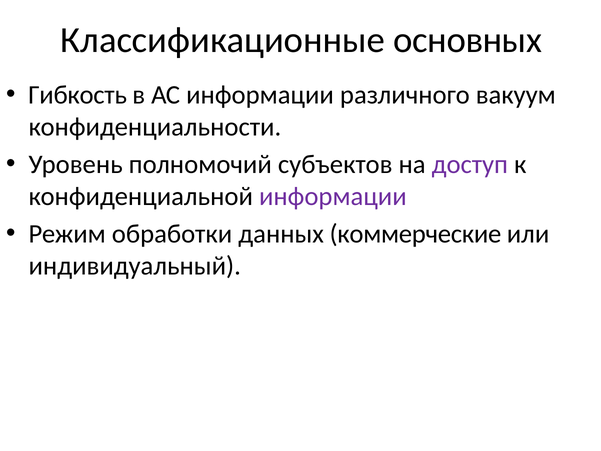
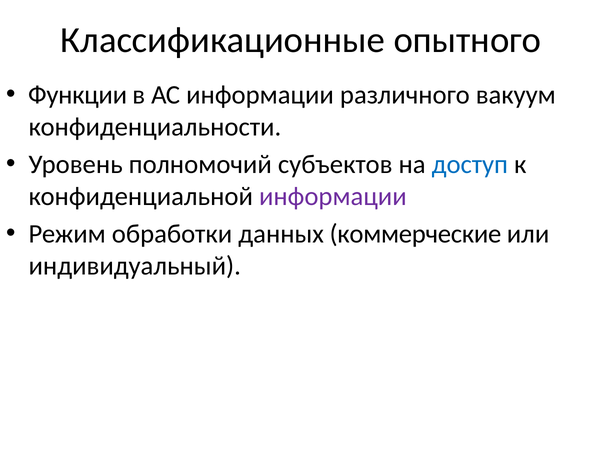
основных: основных -> опытного
Гибкость: Гибкость -> Функции
доступ colour: purple -> blue
